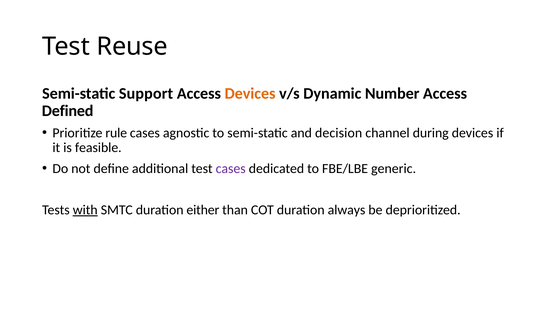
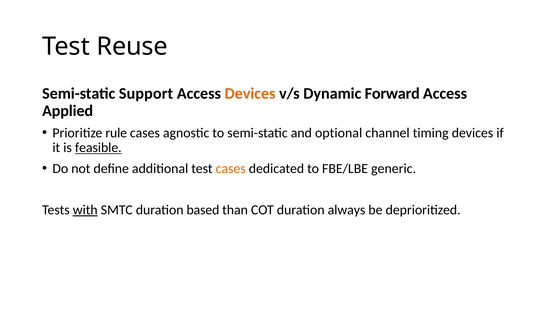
Number: Number -> Forward
Defined: Defined -> Applied
decision: decision -> optional
during: during -> timing
feasible underline: none -> present
cases at (231, 168) colour: purple -> orange
either: either -> based
